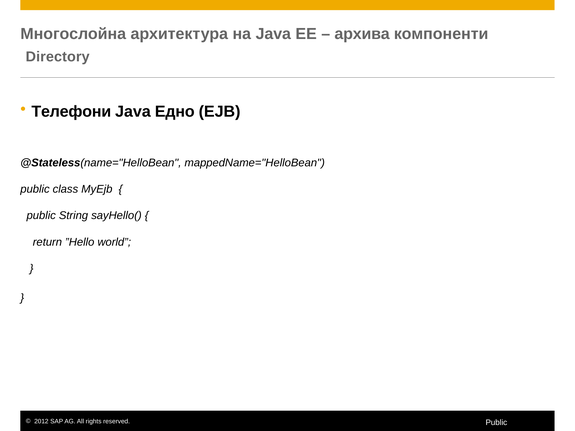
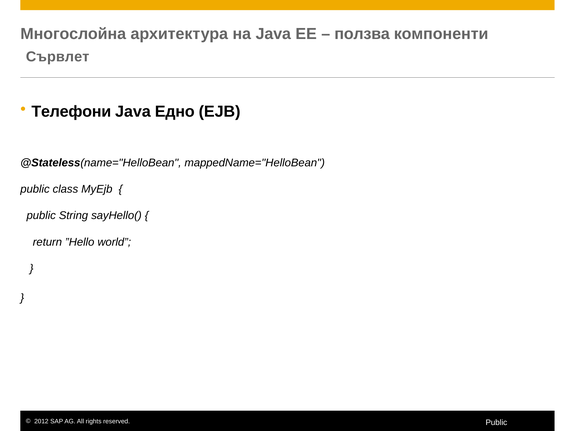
архива: архива -> ползва
Directory: Directory -> Сървлет
